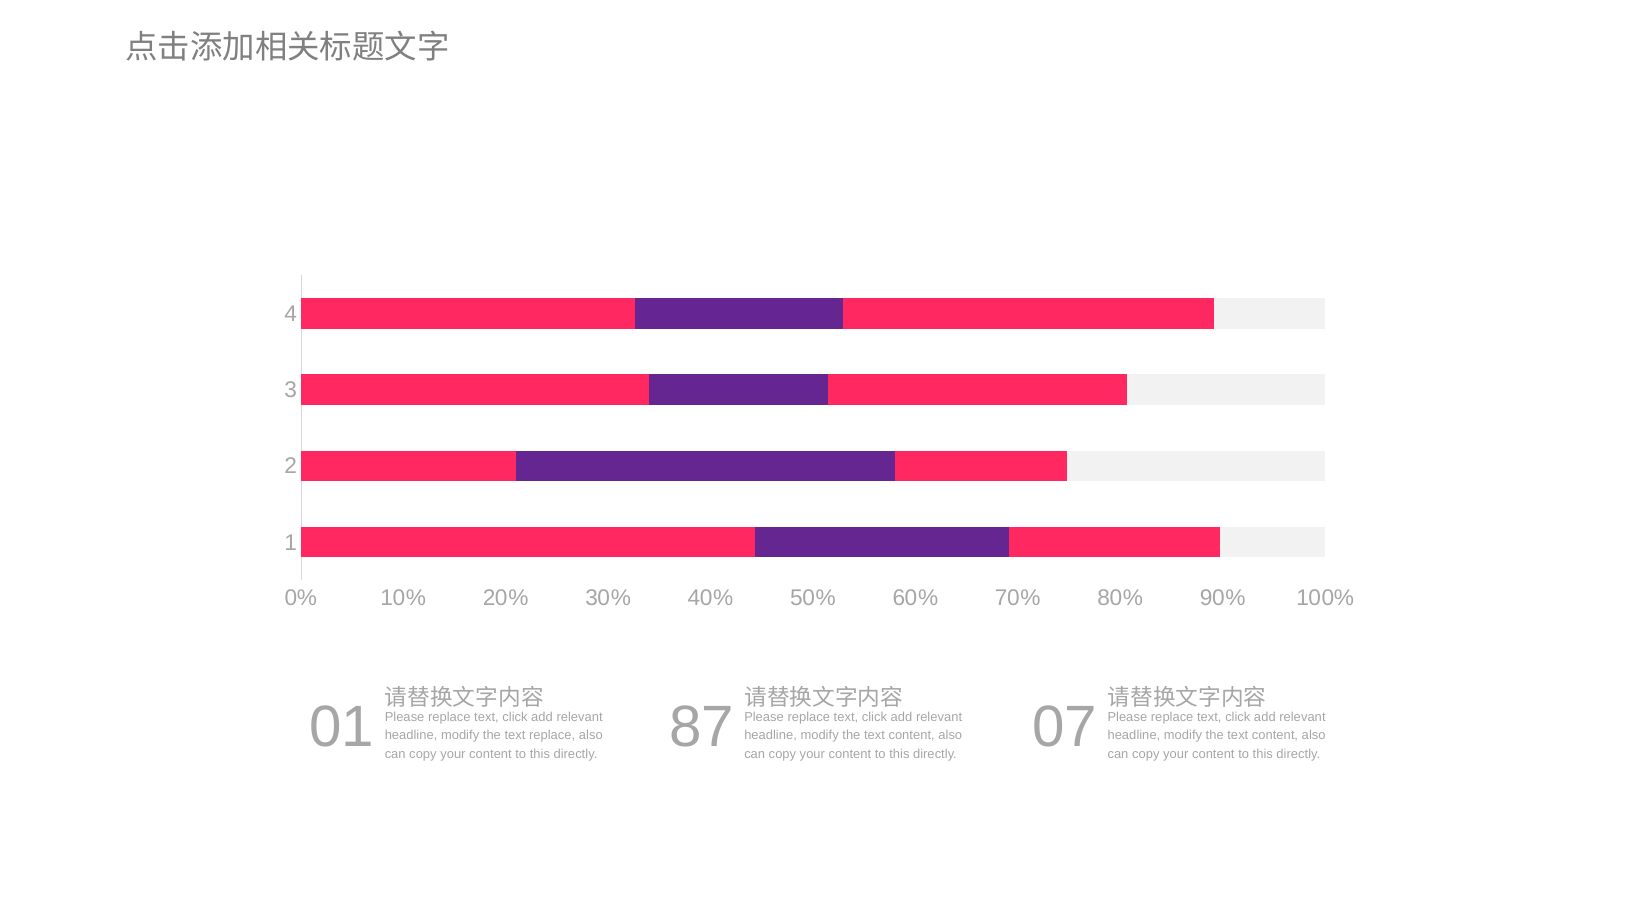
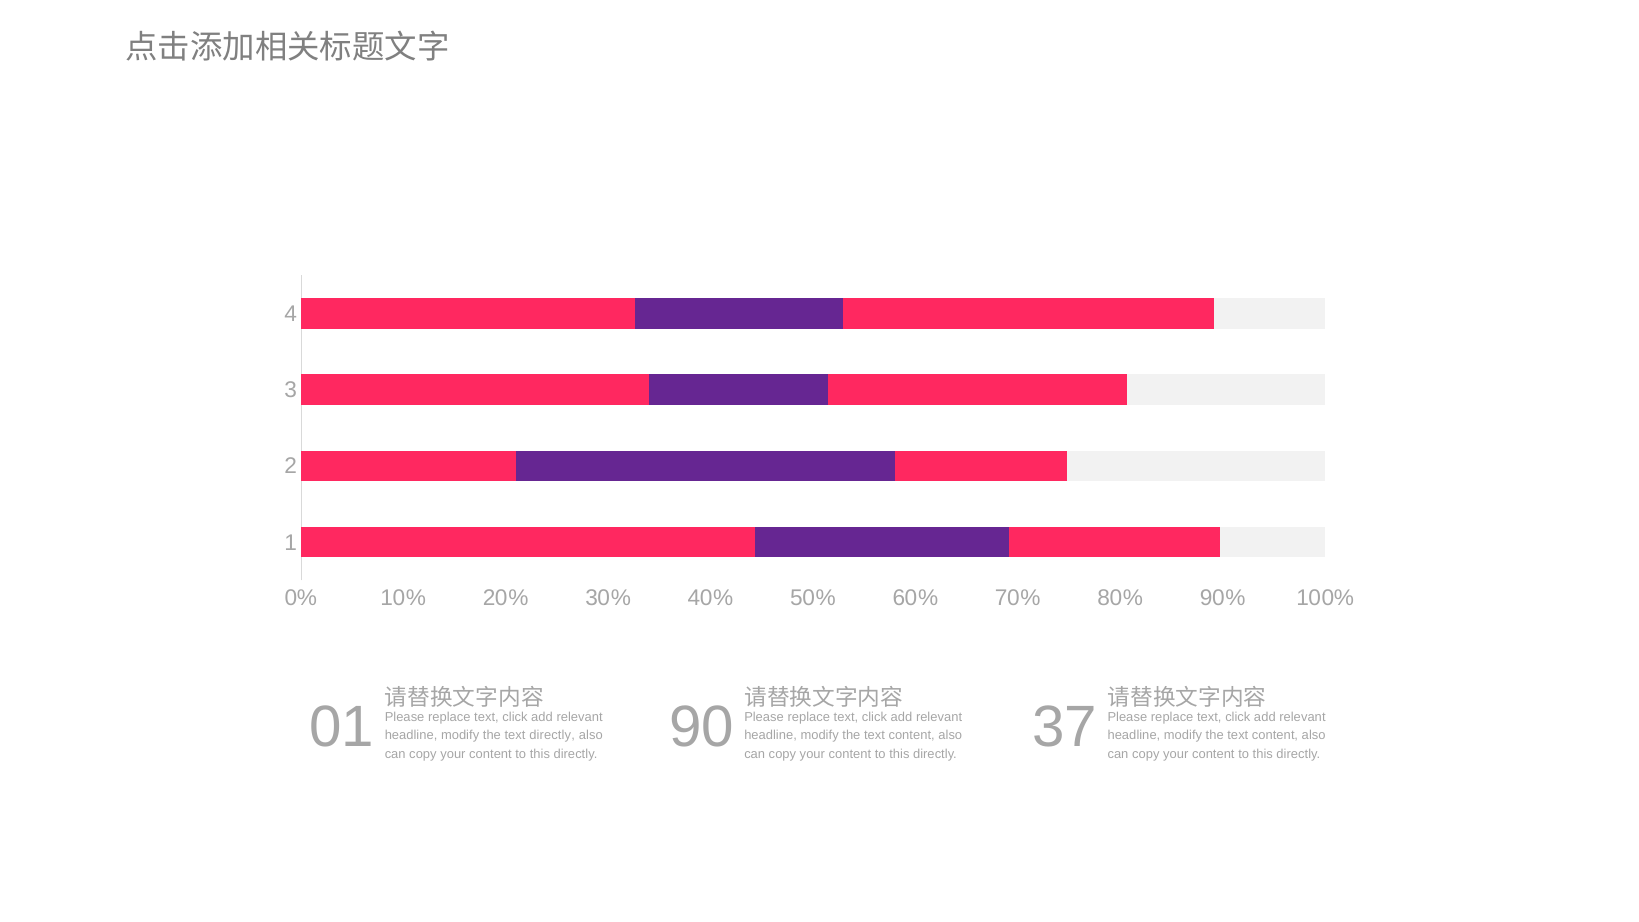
87: 87 -> 90
07: 07 -> 37
text replace: replace -> directly
